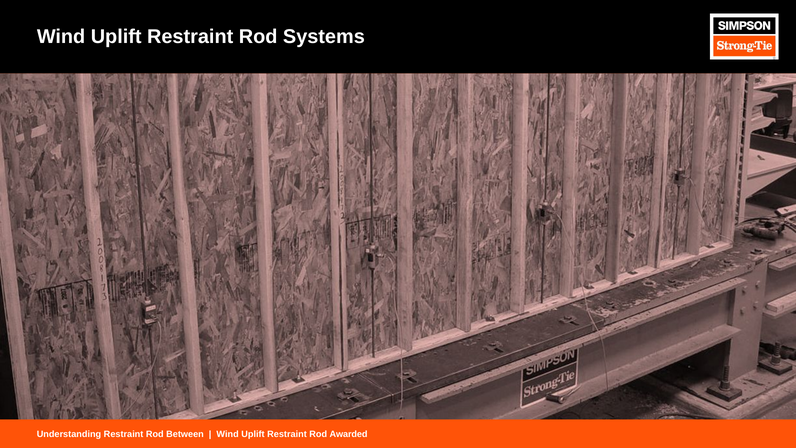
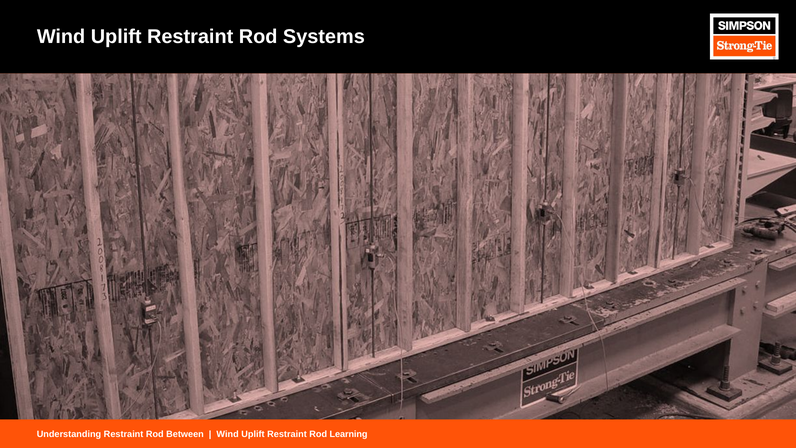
Awarded: Awarded -> Learning
